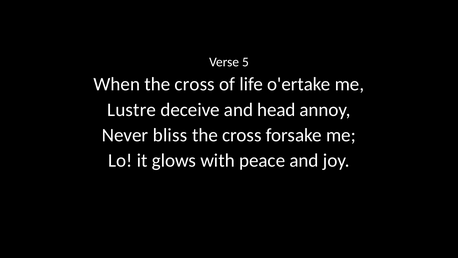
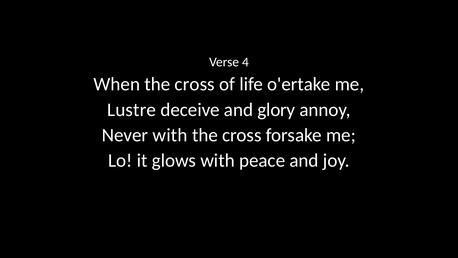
5: 5 -> 4
head: head -> glory
Never bliss: bliss -> with
